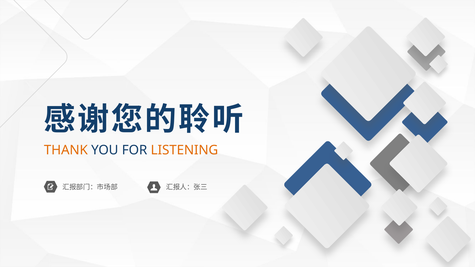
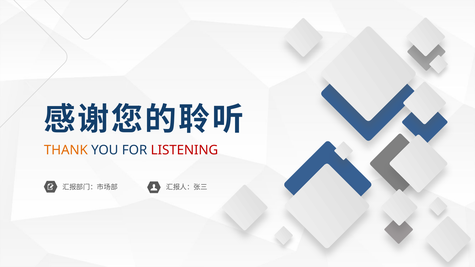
LISTENING colour: orange -> red
